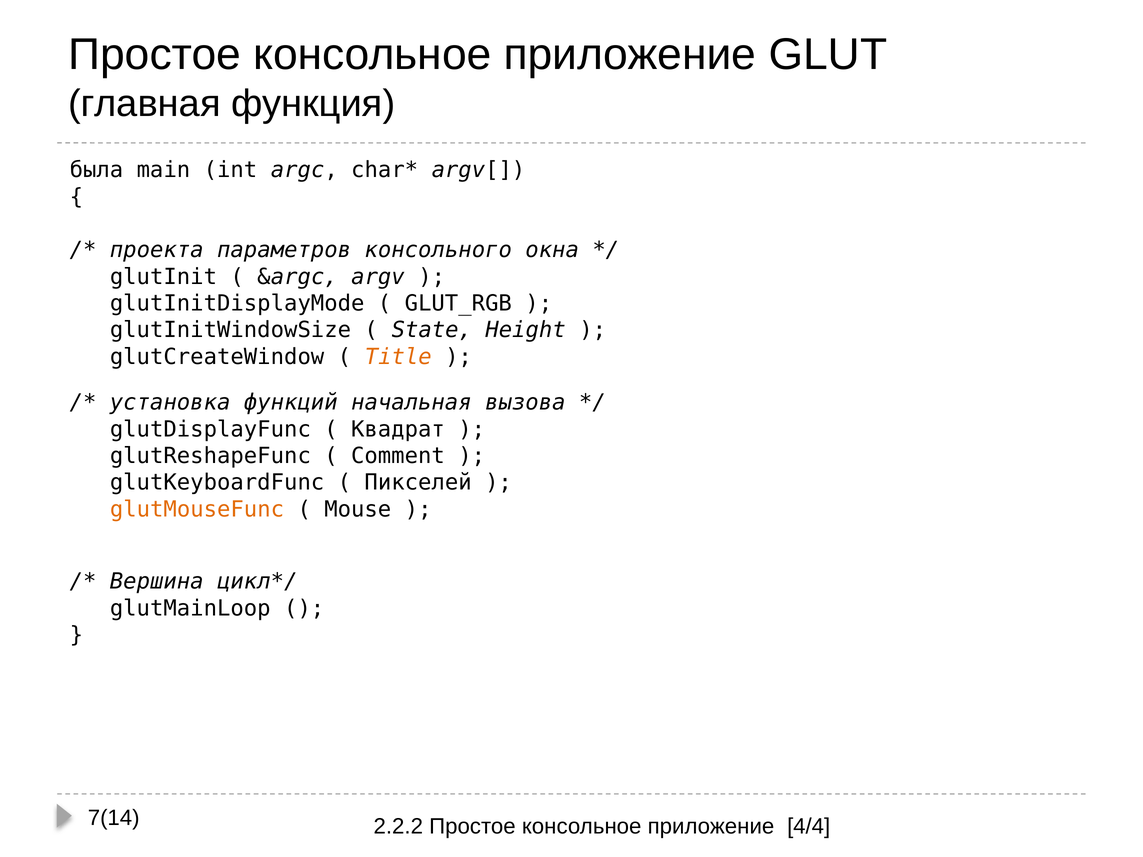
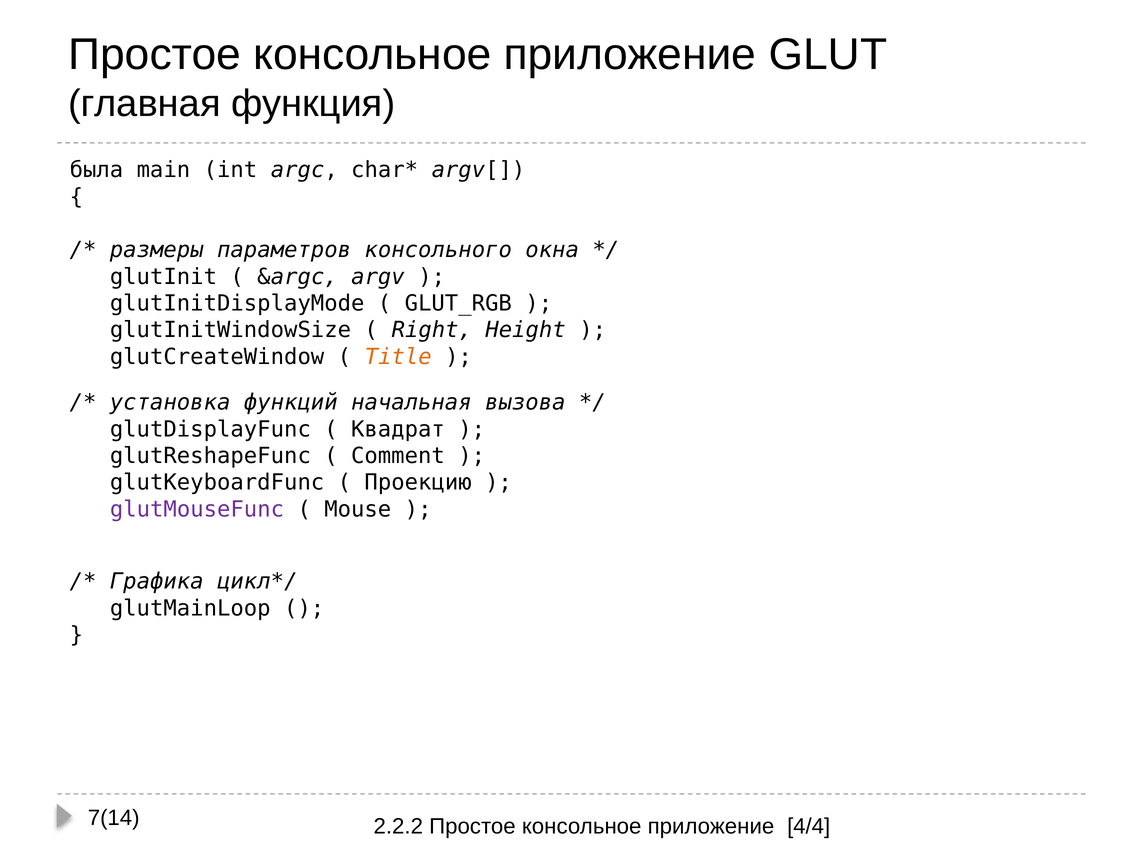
проекта: проекта -> размеры
State: State -> Right
Пикселей: Пикселей -> Проекцию
glutMouseFunc colour: orange -> purple
Вершина: Вершина -> Графика
